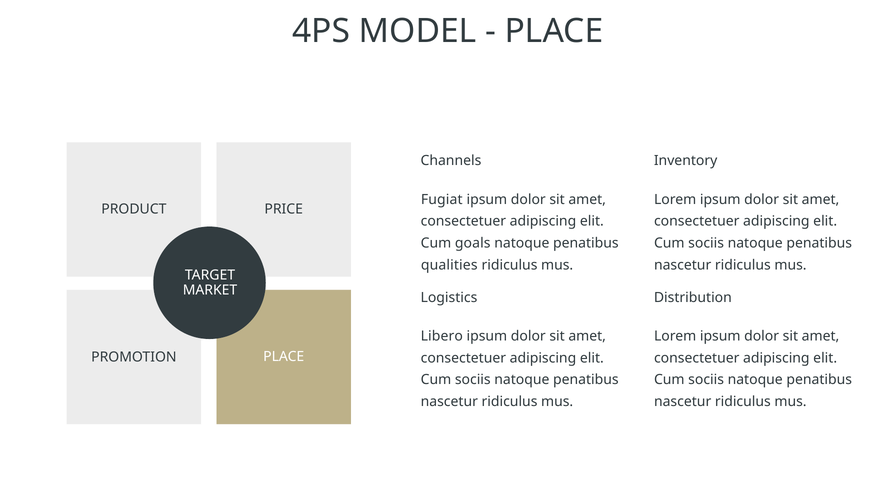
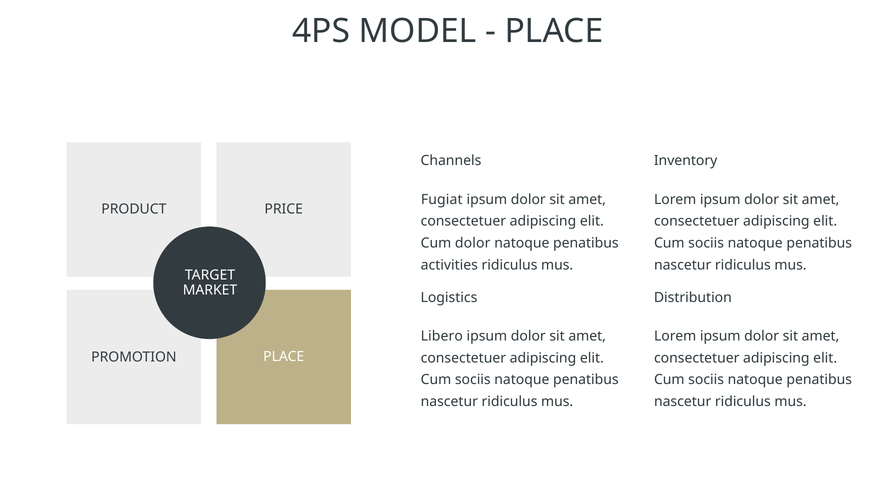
Cum goals: goals -> dolor
qualities: qualities -> activities
